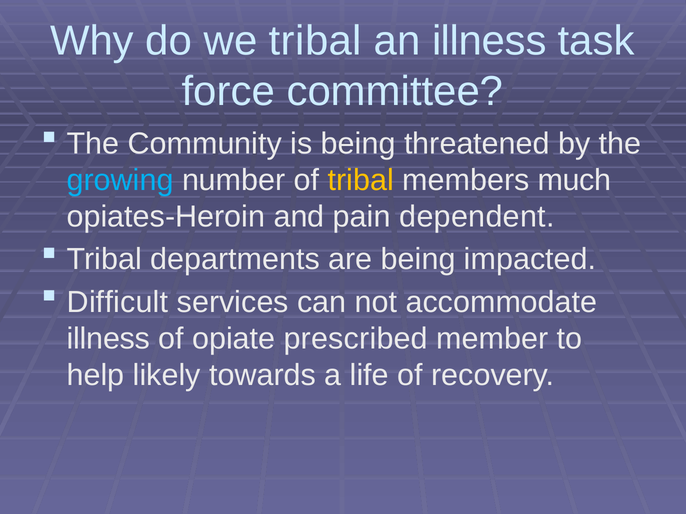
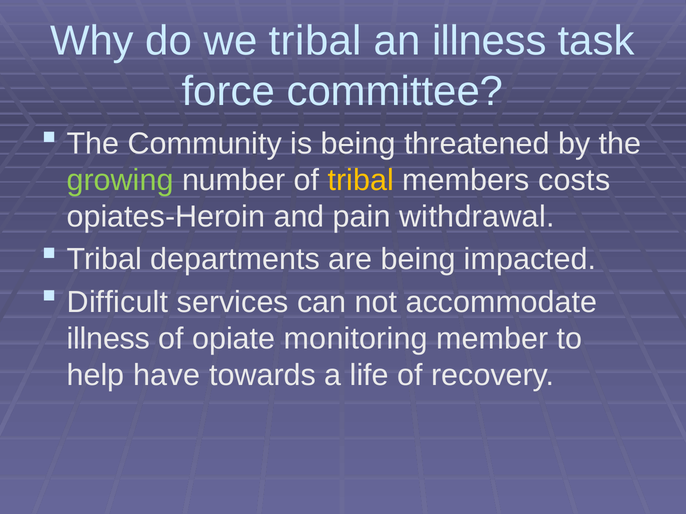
growing colour: light blue -> light green
much: much -> costs
dependent: dependent -> withdrawal
prescribed: prescribed -> monitoring
likely: likely -> have
